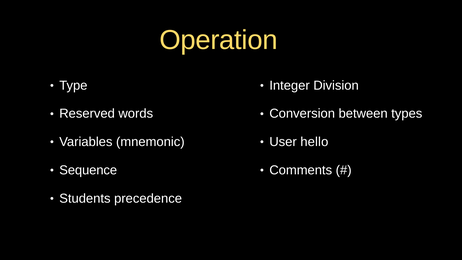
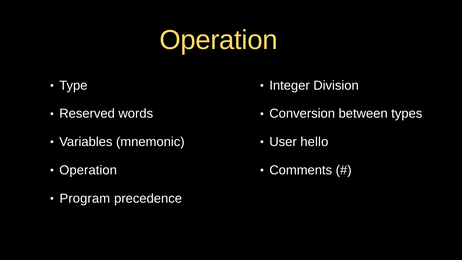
Sequence at (88, 170): Sequence -> Operation
Students: Students -> Program
